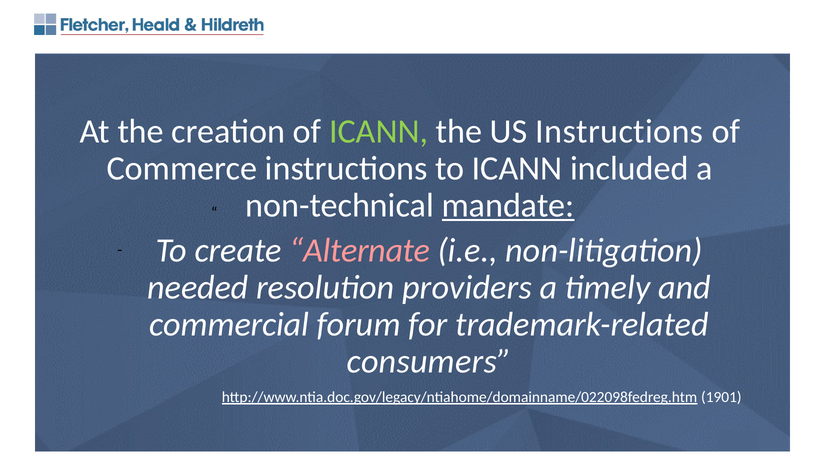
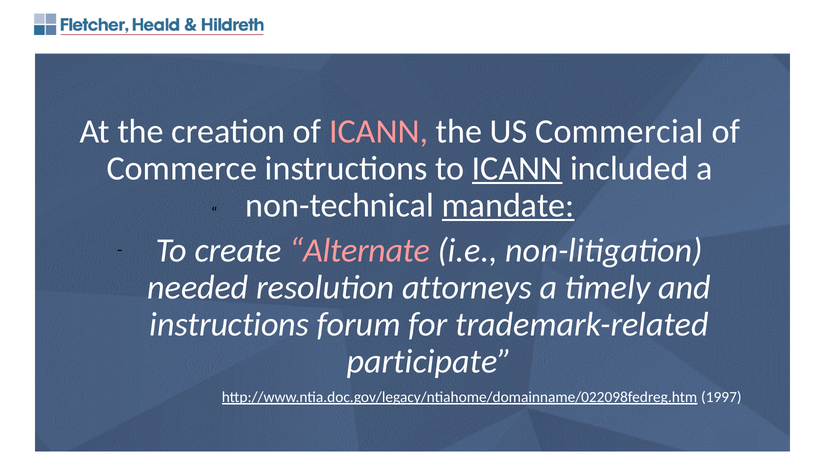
ICANN at (379, 132) colour: light green -> pink
US Instructions: Instructions -> Commercial
ICANN at (517, 168) underline: none -> present
providers: providers -> attorneys
commercial at (229, 325): commercial -> instructions
consumers: consumers -> participate
1901: 1901 -> 1997
